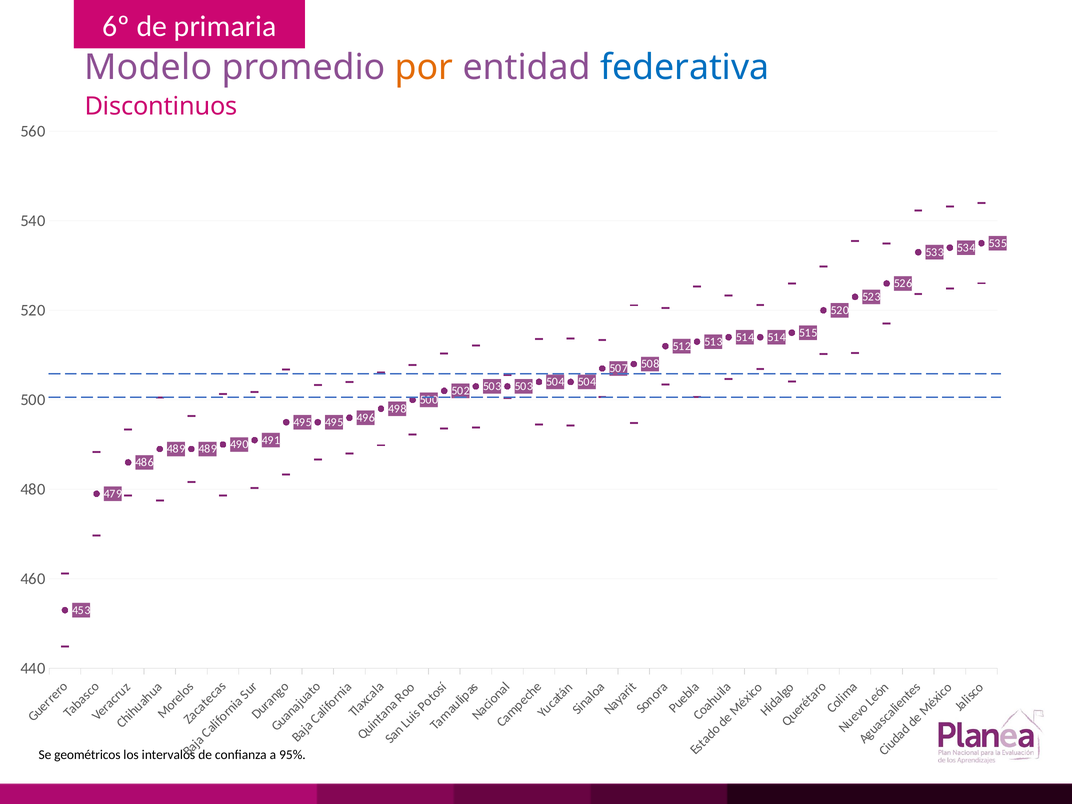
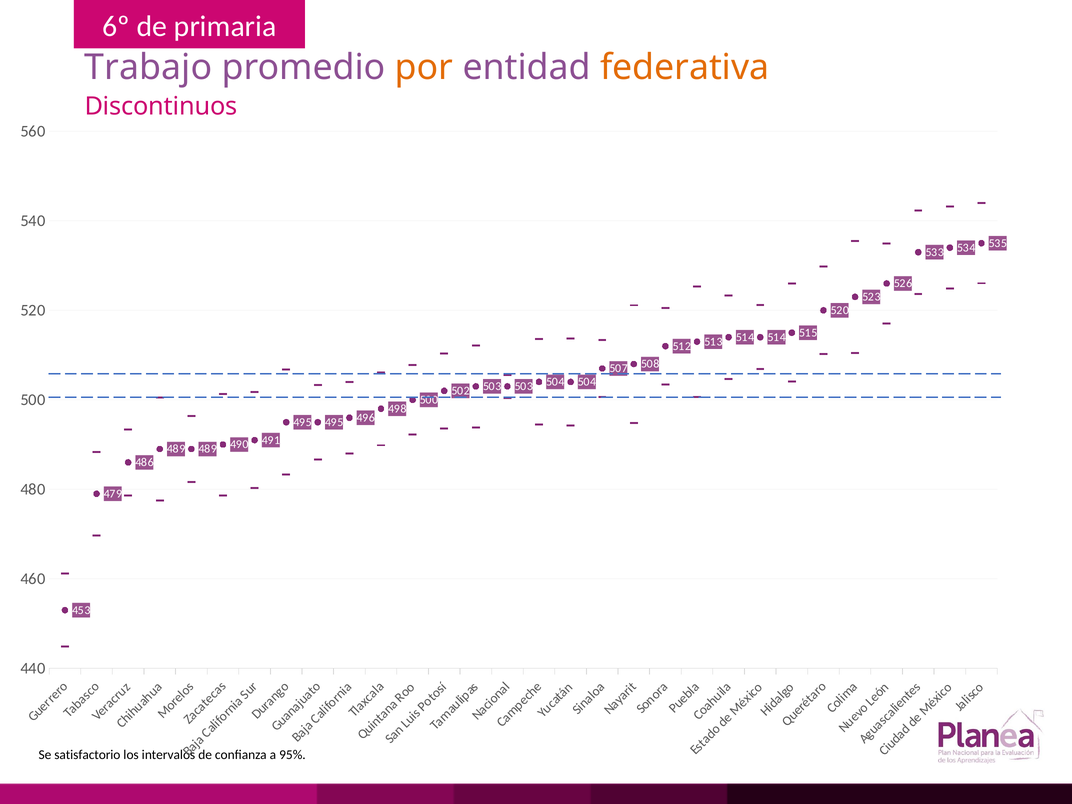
Modelo: Modelo -> Trabajo
federativa colour: blue -> orange
geométricos: geométricos -> satisfactorio
